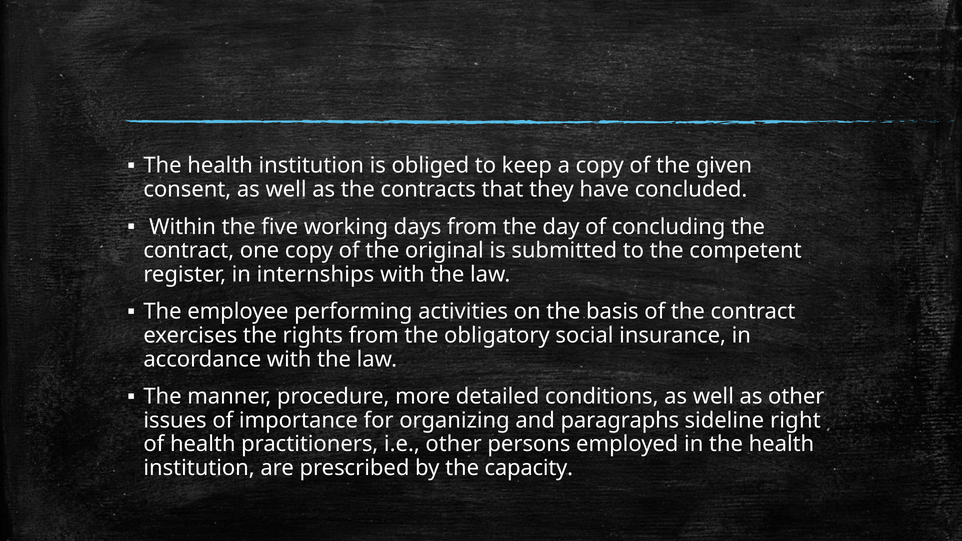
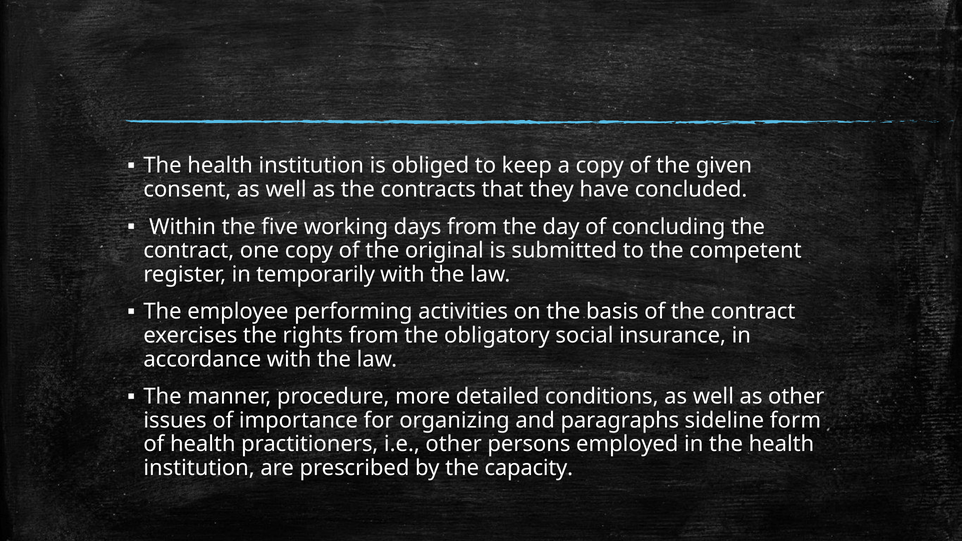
internships: internships -> temporarily
right: right -> form
